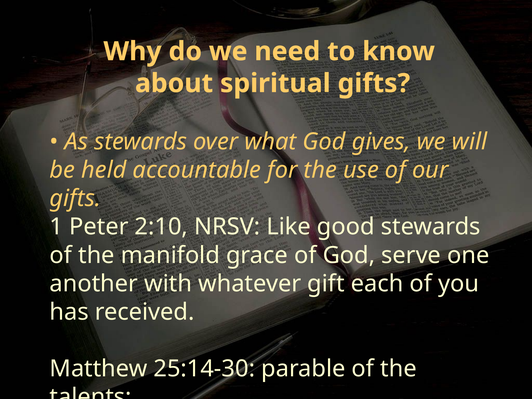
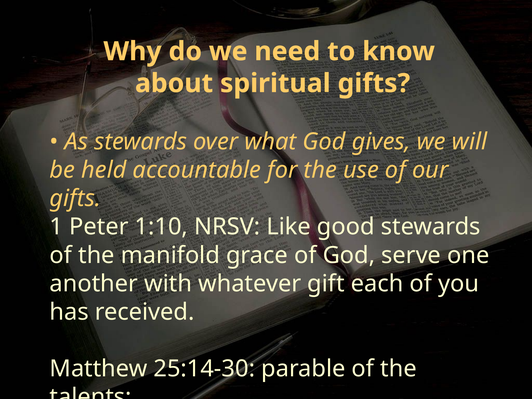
2:10: 2:10 -> 1:10
